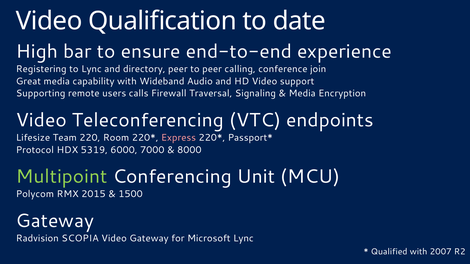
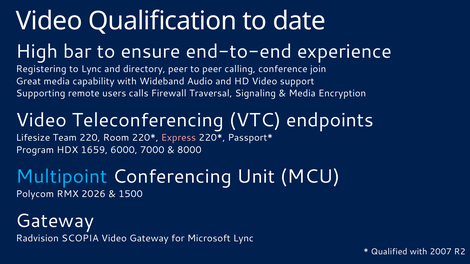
Protocol: Protocol -> Program
5319: 5319 -> 1659
Multipoint colour: light green -> light blue
2015: 2015 -> 2026
